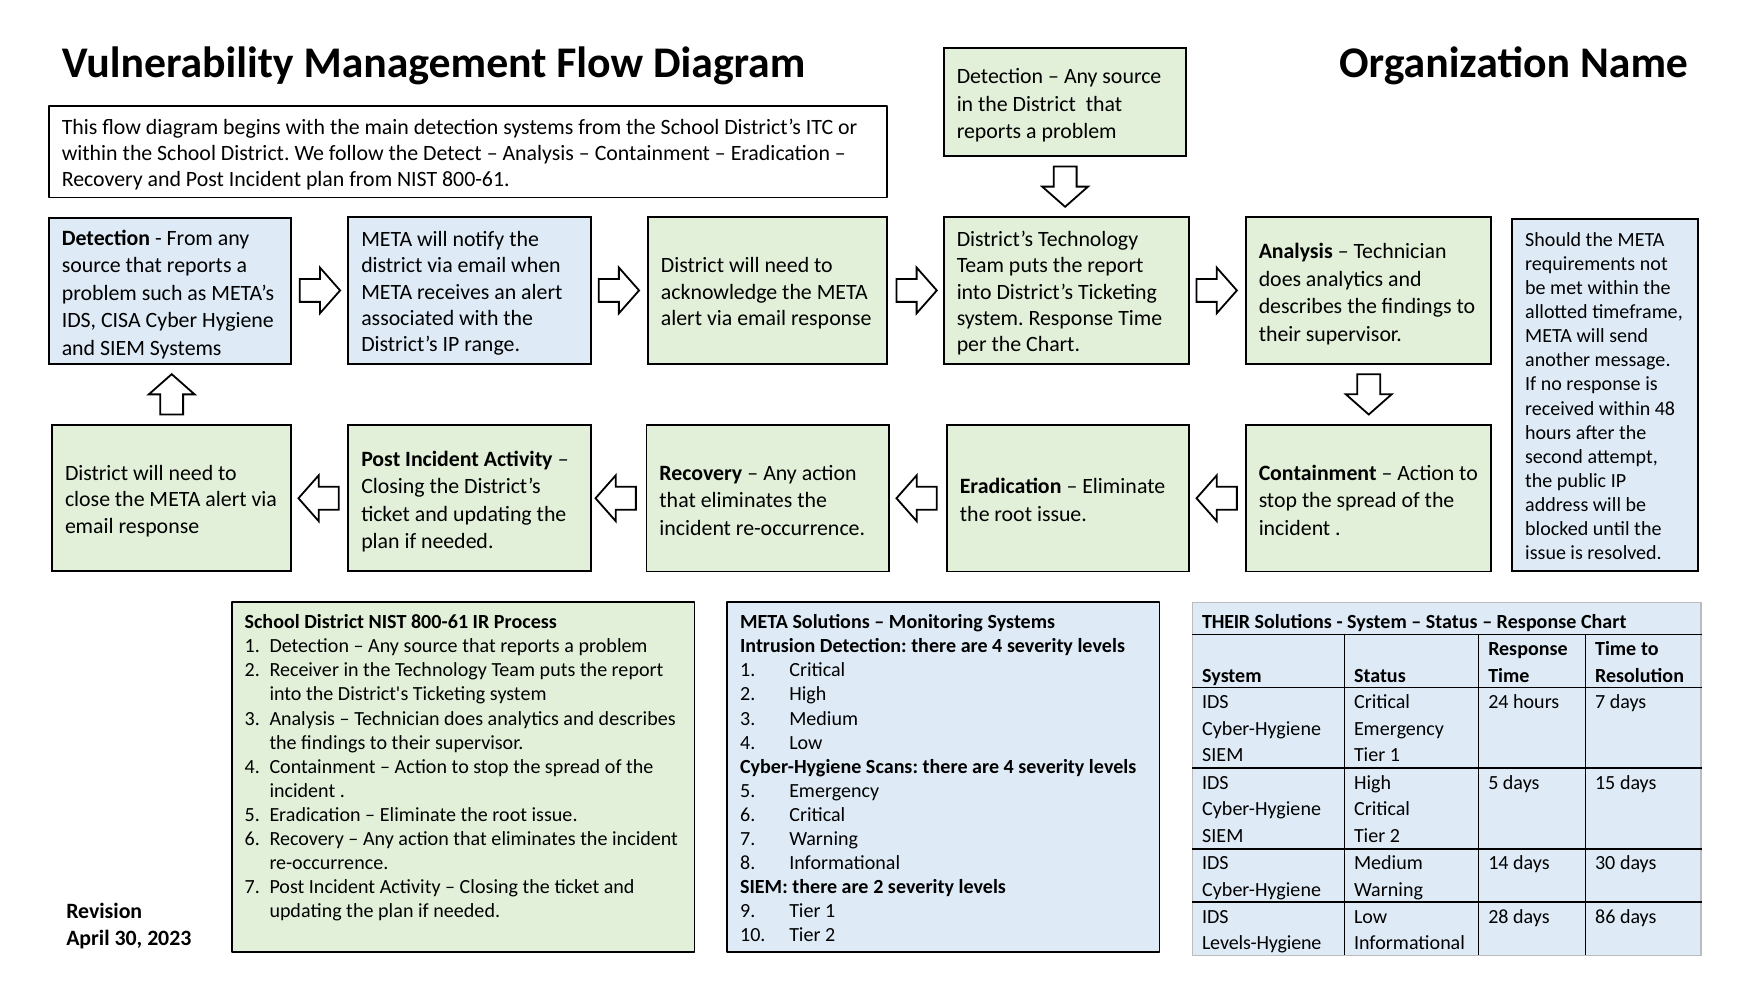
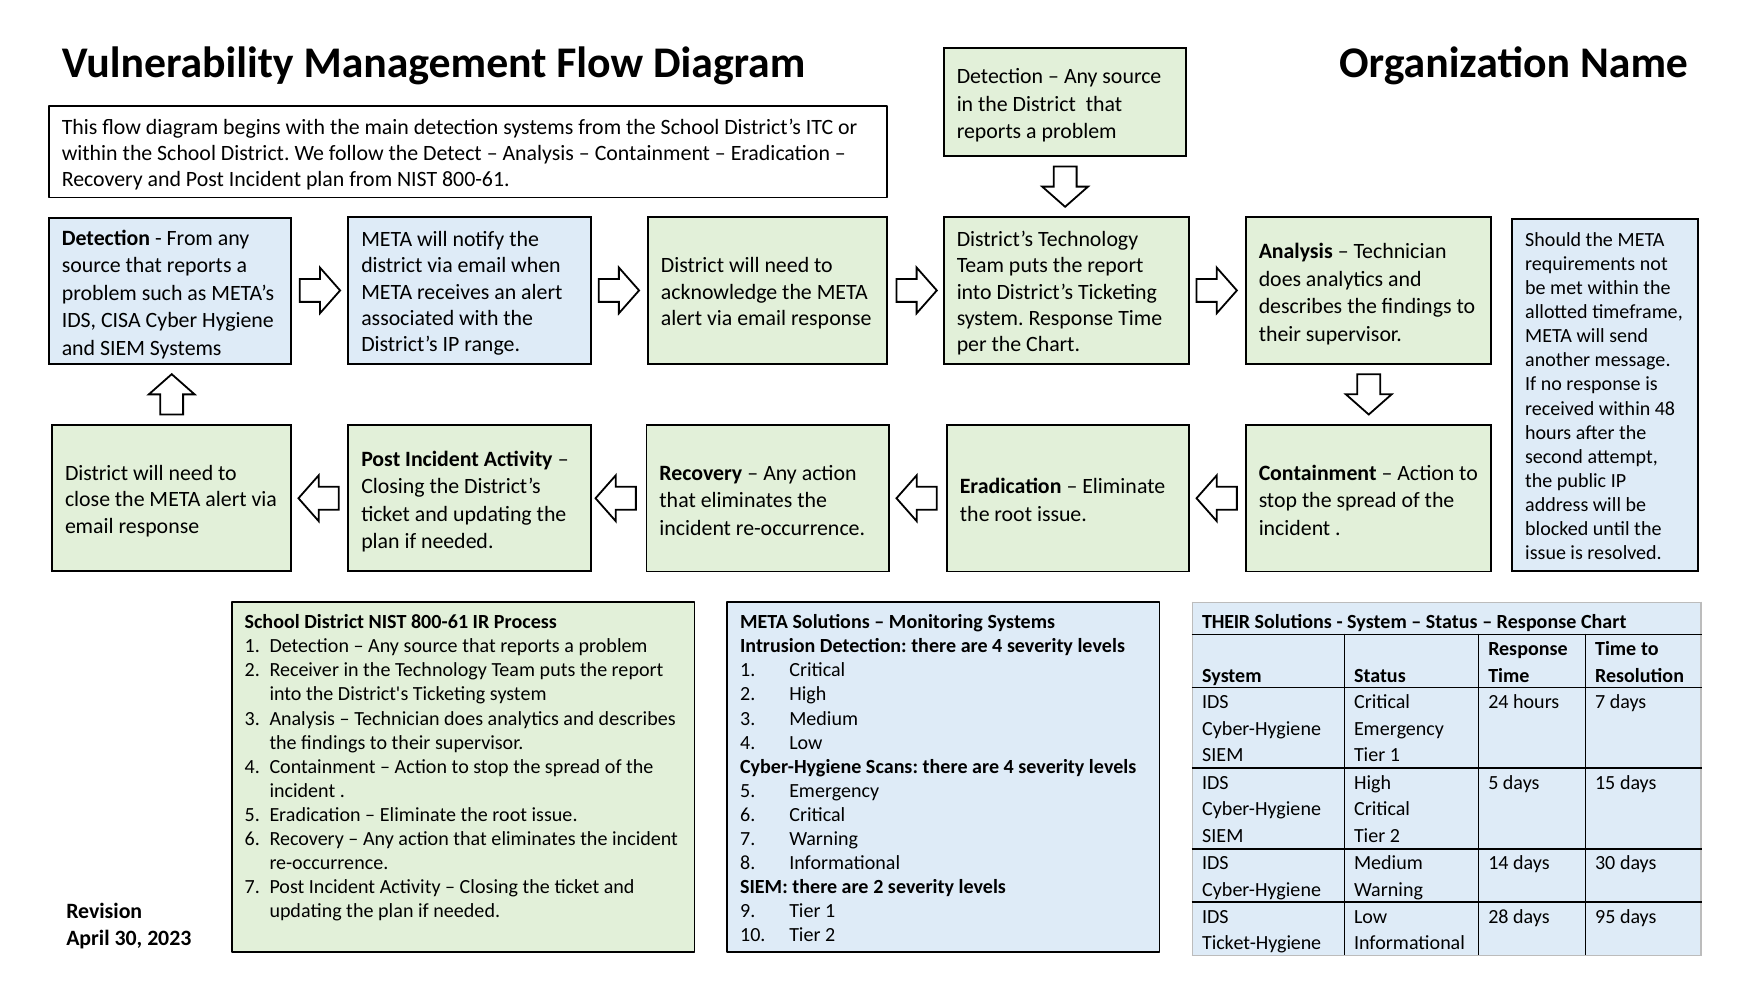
86: 86 -> 95
Levels-Hygiene: Levels-Hygiene -> Ticket-Hygiene
